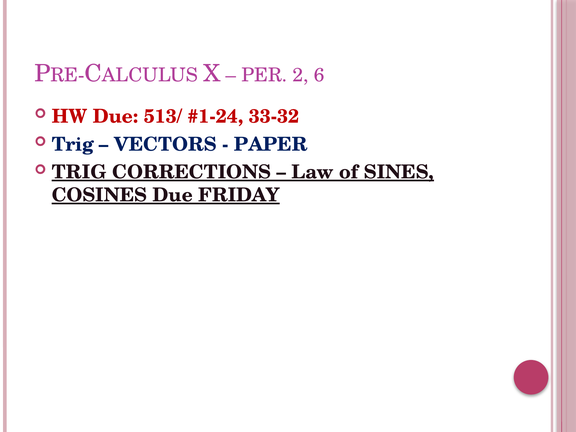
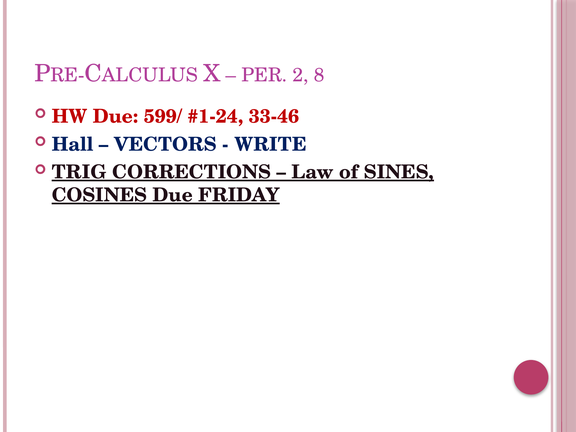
6: 6 -> 8
513/: 513/ -> 599/
33-32: 33-32 -> 33-46
Trig at (73, 144): Trig -> Hall
PAPER: PAPER -> WRITE
